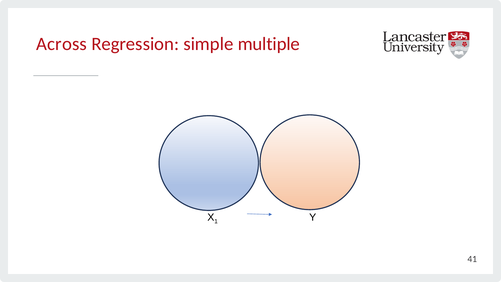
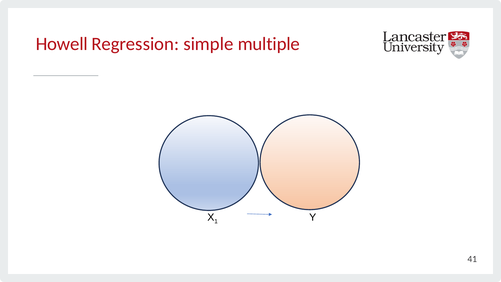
Across: Across -> Howell
